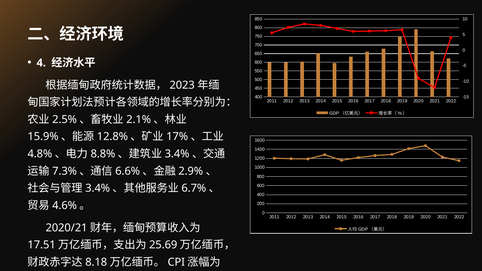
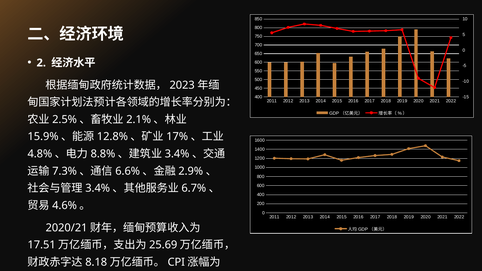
4: 4 -> 2
